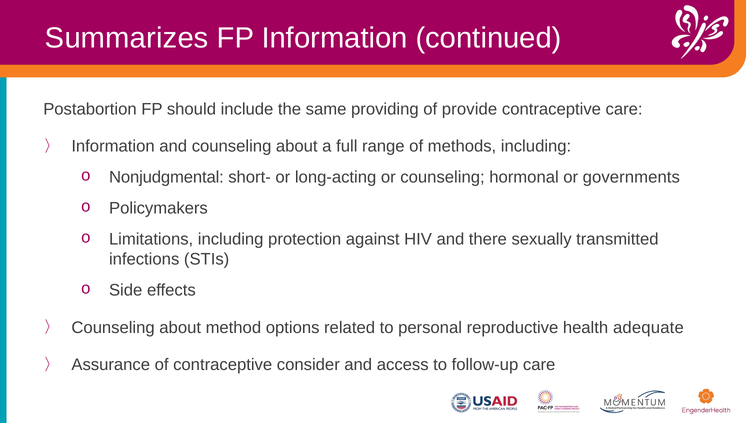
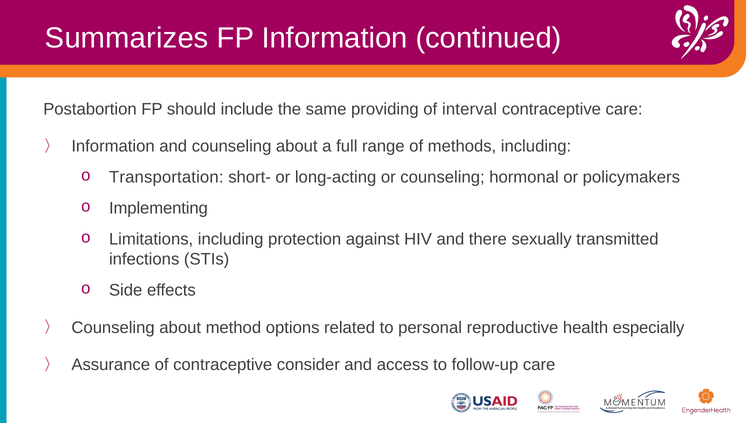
provide: provide -> interval
Nonjudgmental: Nonjudgmental -> Transportation
governments: governments -> policymakers
Policymakers: Policymakers -> Implementing
adequate: adequate -> especially
